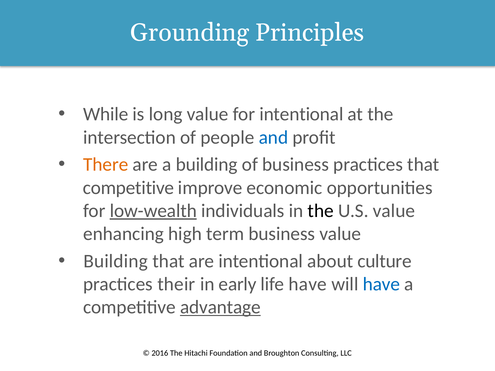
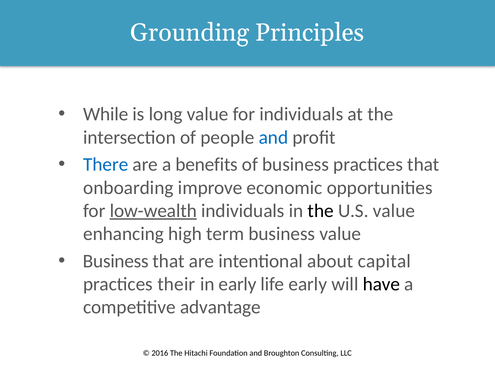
for intentional: intentional -> individuals
There colour: orange -> blue
a building: building -> benefits
competitive at (129, 188): competitive -> onboarding
Building at (116, 261): Building -> Business
culture: culture -> capital
life have: have -> early
have at (381, 284) colour: blue -> black
advantage underline: present -> none
